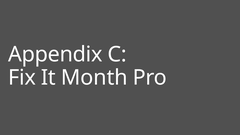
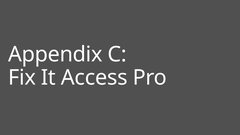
Month: Month -> Access
